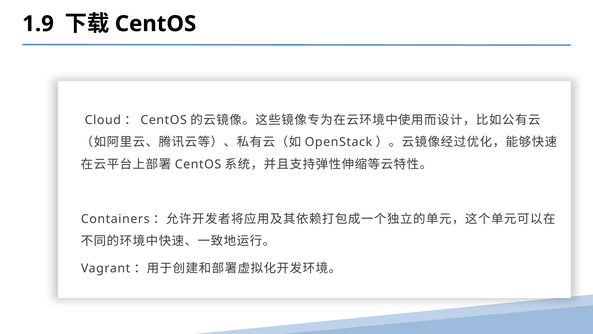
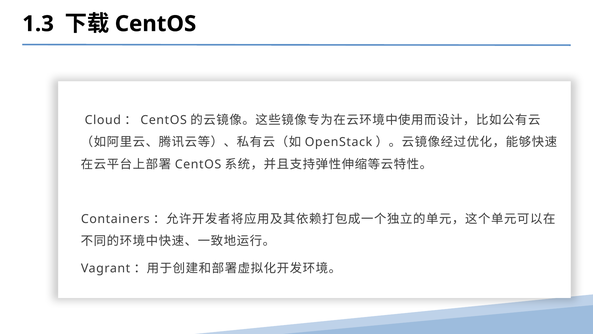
1.9: 1.9 -> 1.3
